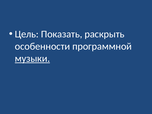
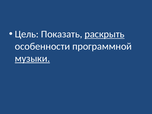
раскрыть underline: none -> present
